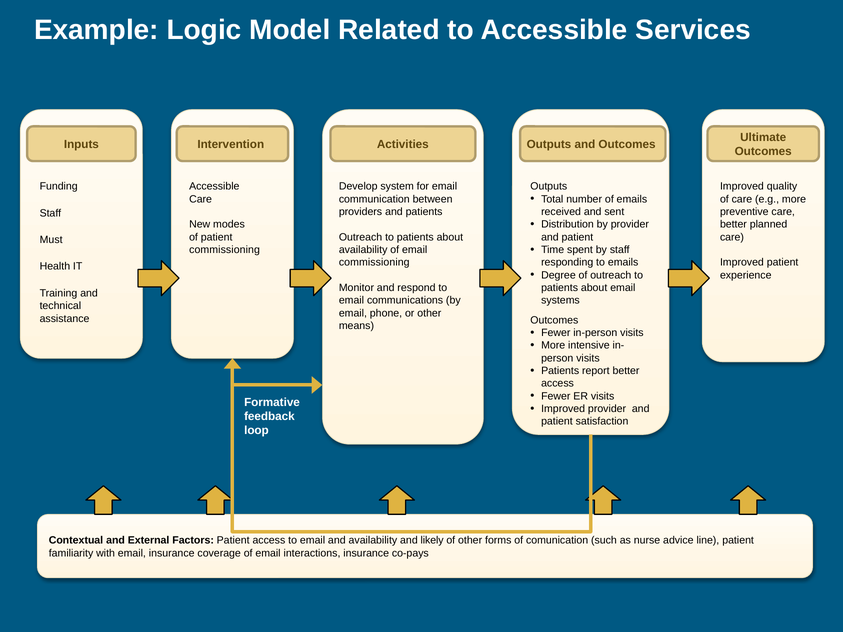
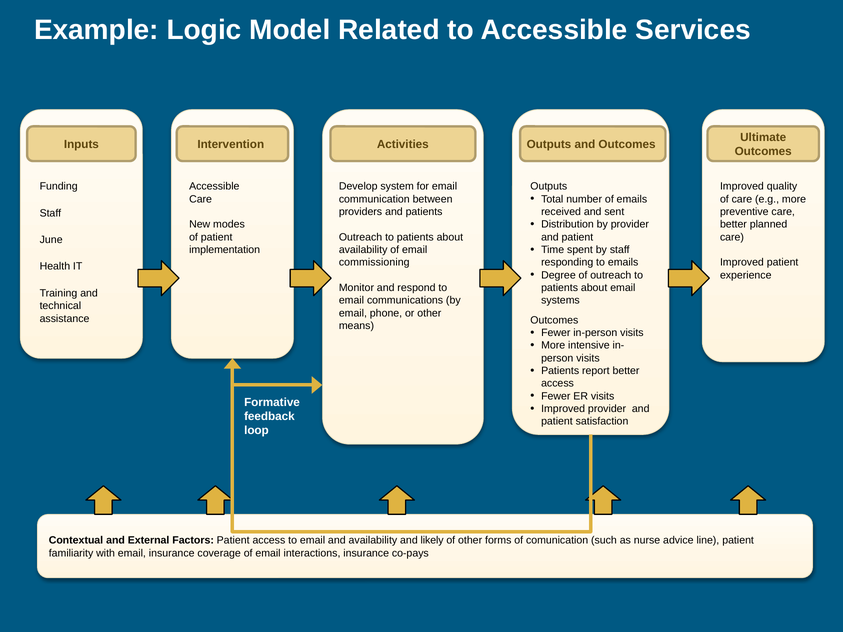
Must: Must -> June
commissioning at (225, 250): commissioning -> implementation
